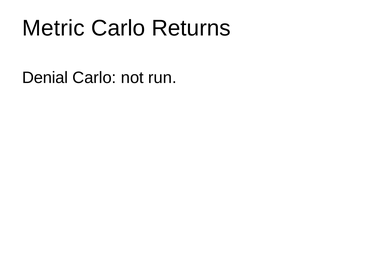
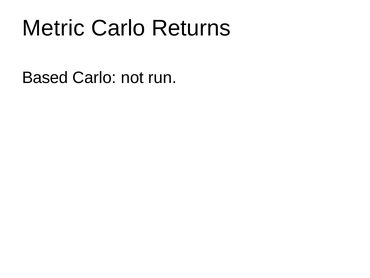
Denial: Denial -> Based
